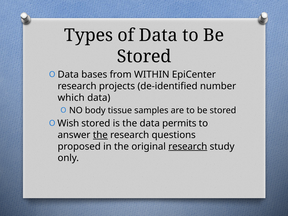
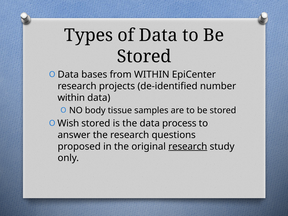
which at (71, 98): which -> within
permits: permits -> process
the at (100, 135) underline: present -> none
